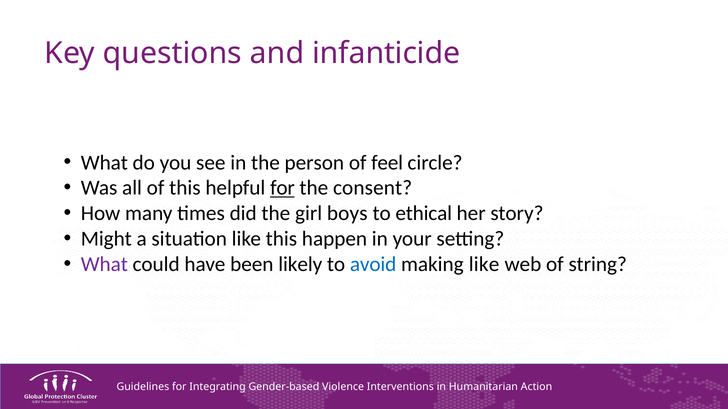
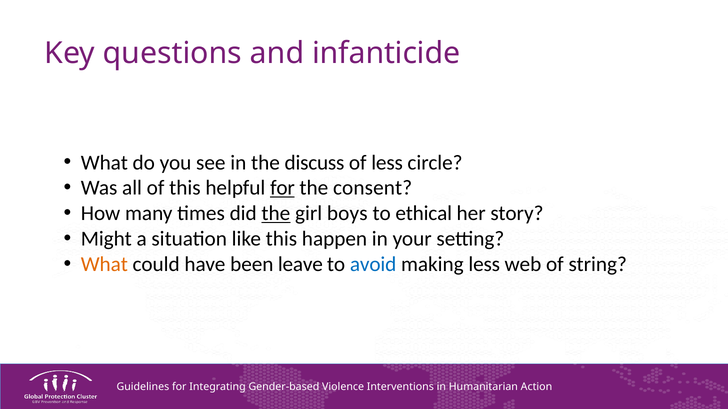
person: person -> discuss
of feel: feel -> less
the at (276, 214) underline: none -> present
What at (104, 265) colour: purple -> orange
likely: likely -> leave
making like: like -> less
